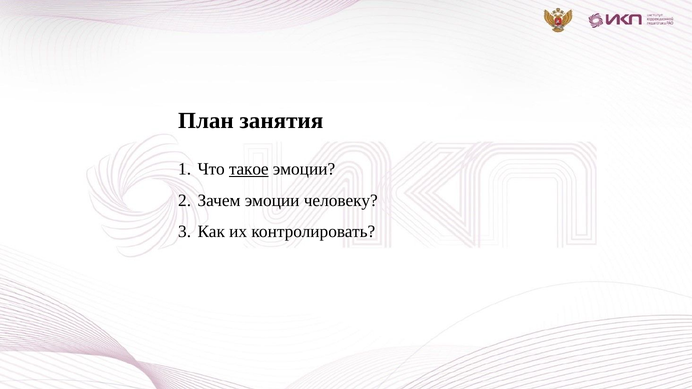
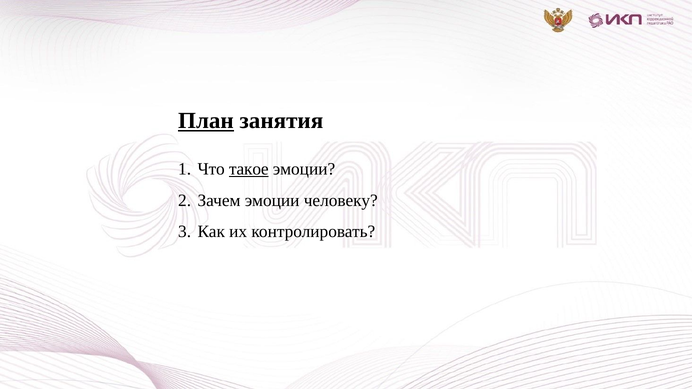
План underline: none -> present
